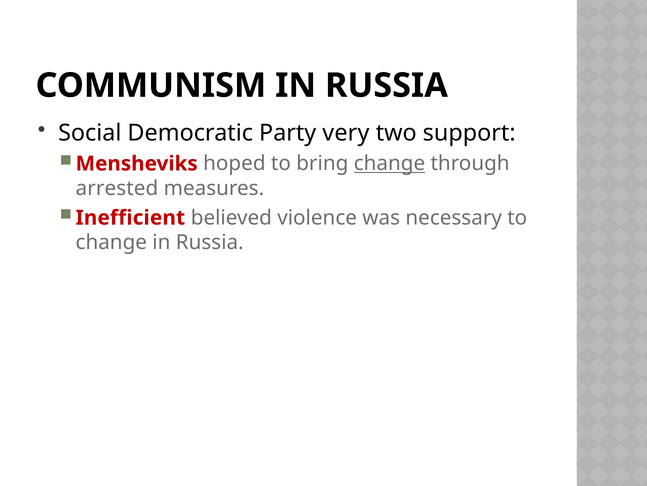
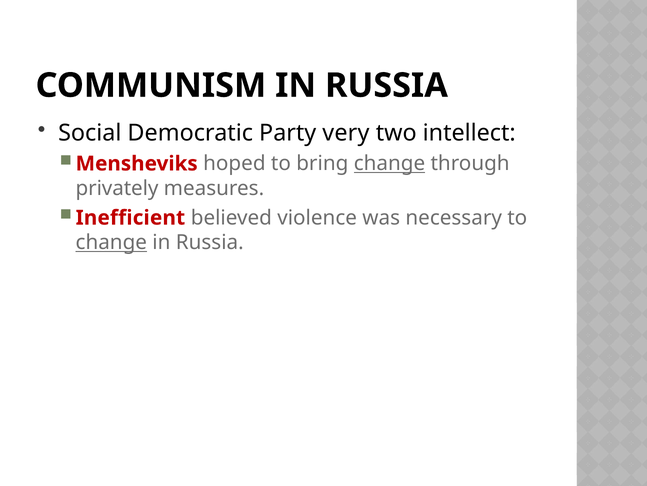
support: support -> intellect
arrested: arrested -> privately
change at (111, 242) underline: none -> present
